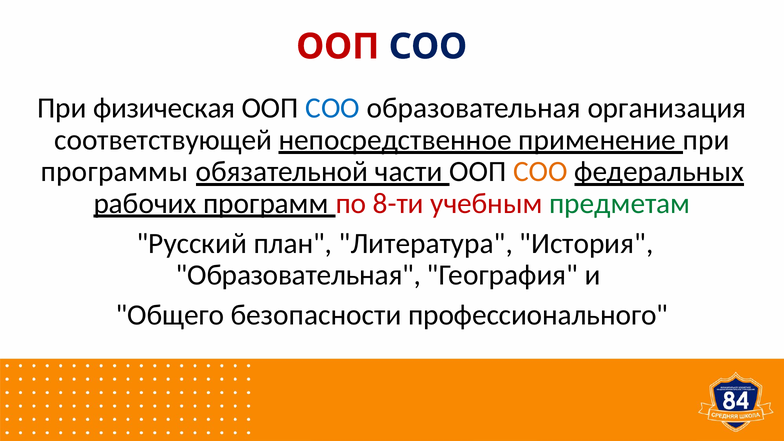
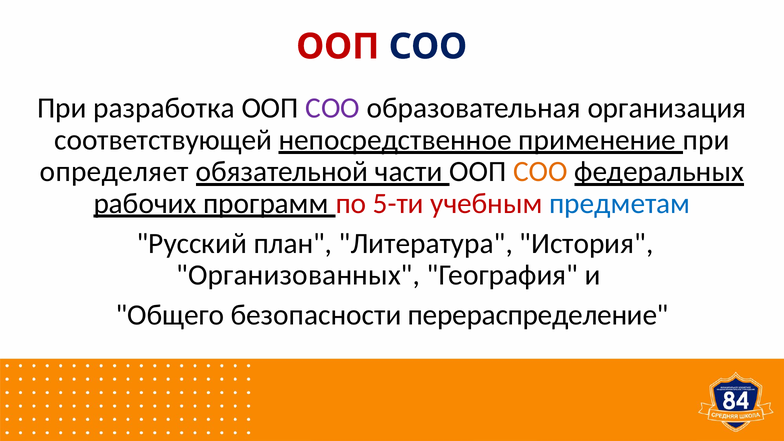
физическая: физическая -> разработка
СОО at (333, 108) colour: blue -> purple
программы: программы -> определяет
8-ти: 8-ти -> 5-ти
предметам colour: green -> blue
Образовательная at (298, 275): Образовательная -> Организованных
профессионального: профессионального -> перераспределение
